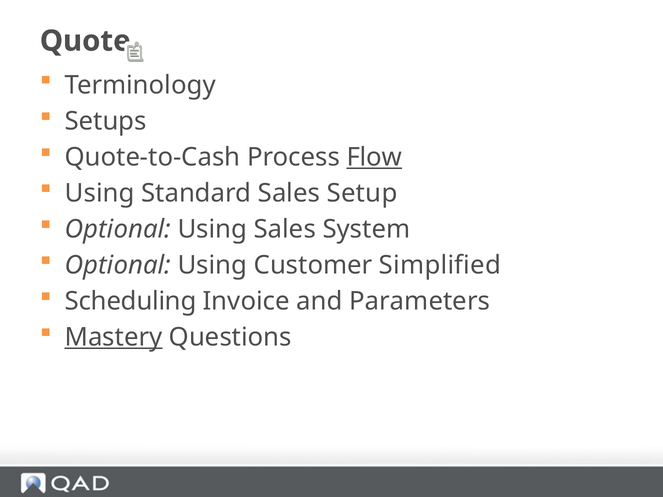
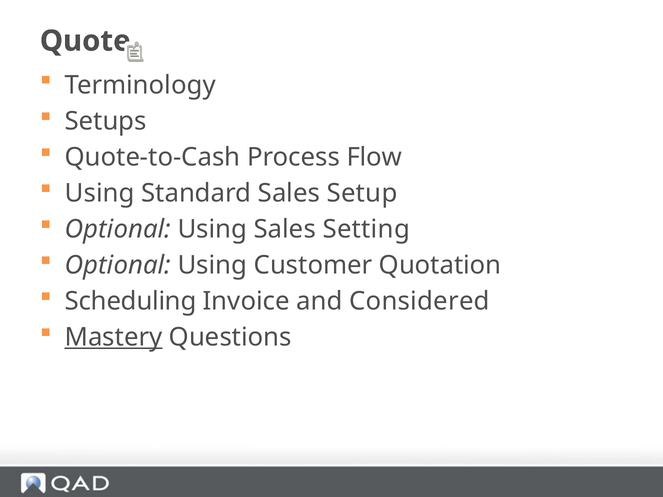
Flow underline: present -> none
System: System -> Setting
Simplified: Simplified -> Quotation
Parameters: Parameters -> Considered
